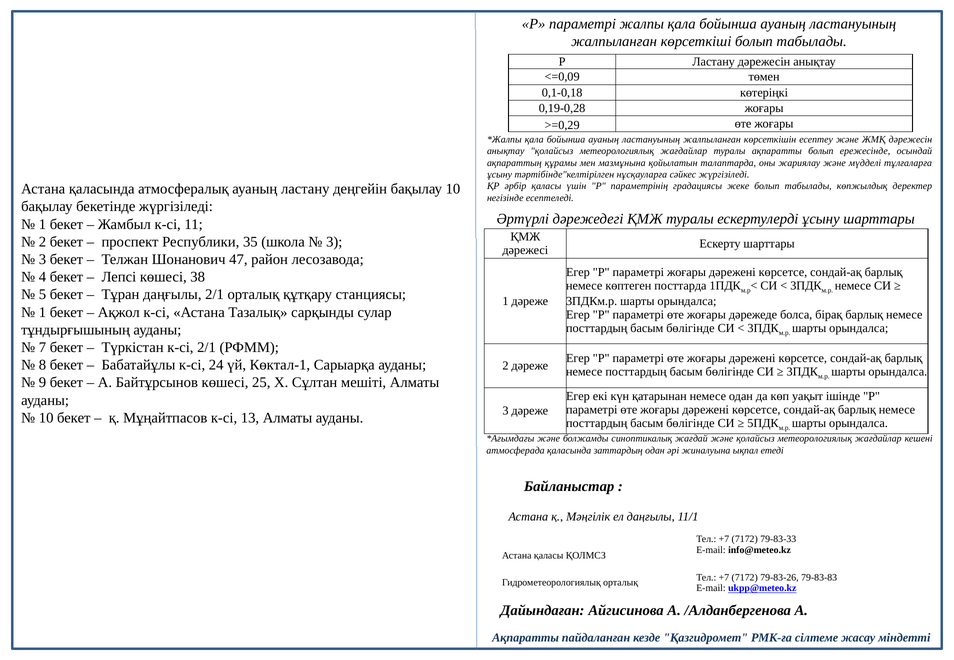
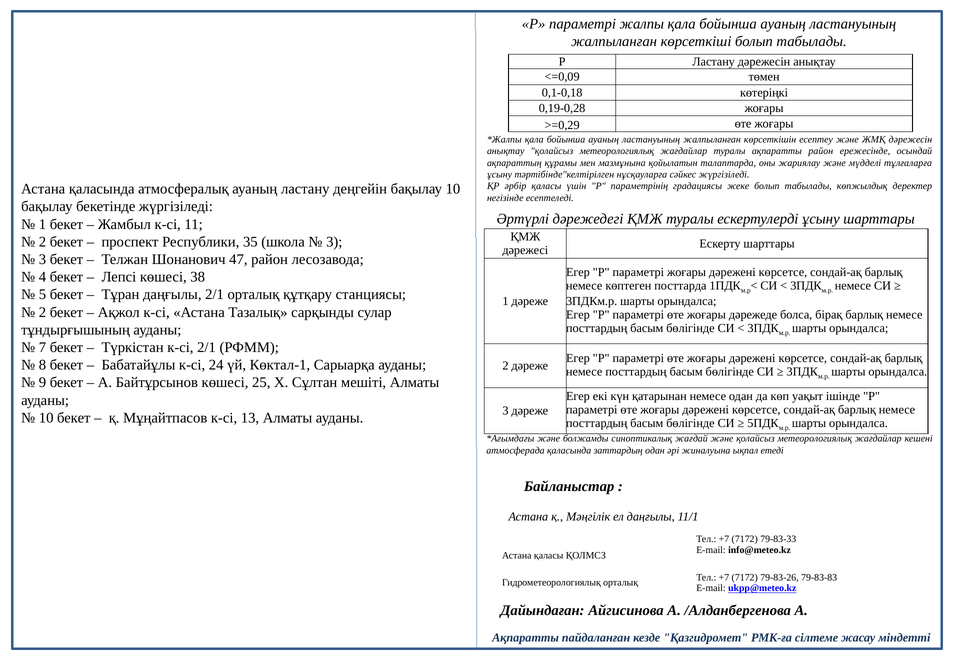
ақпаратты болып: болып -> район
1 at (42, 312): 1 -> 2
